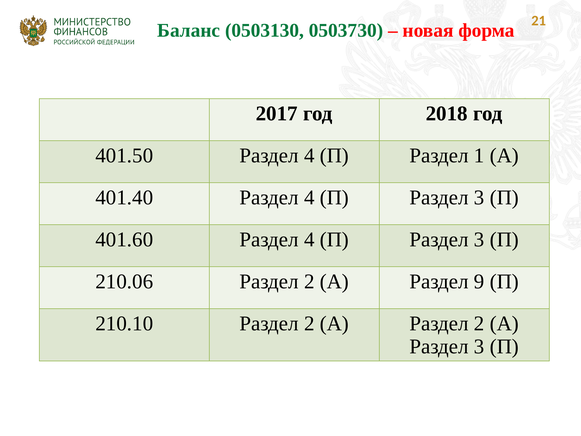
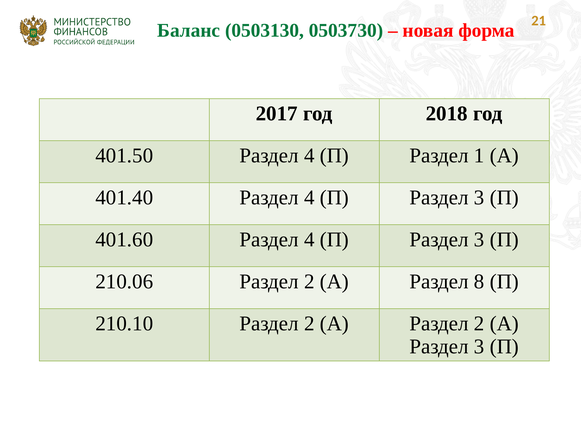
9: 9 -> 8
